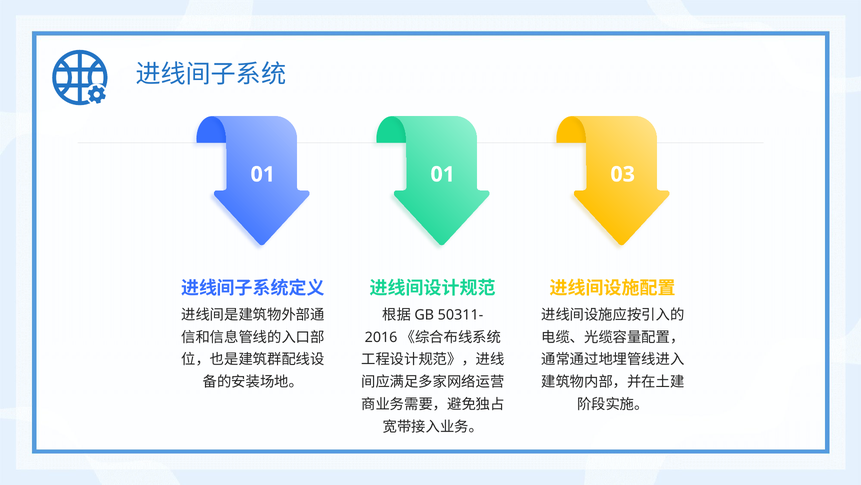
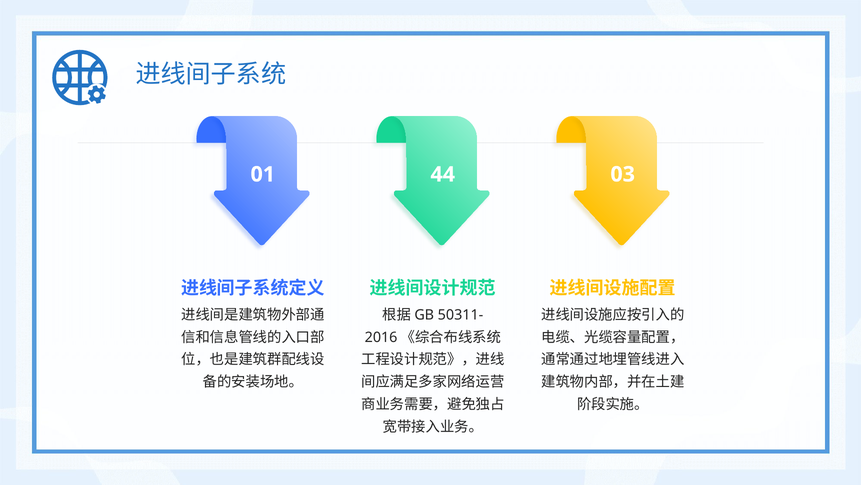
01 01: 01 -> 44
